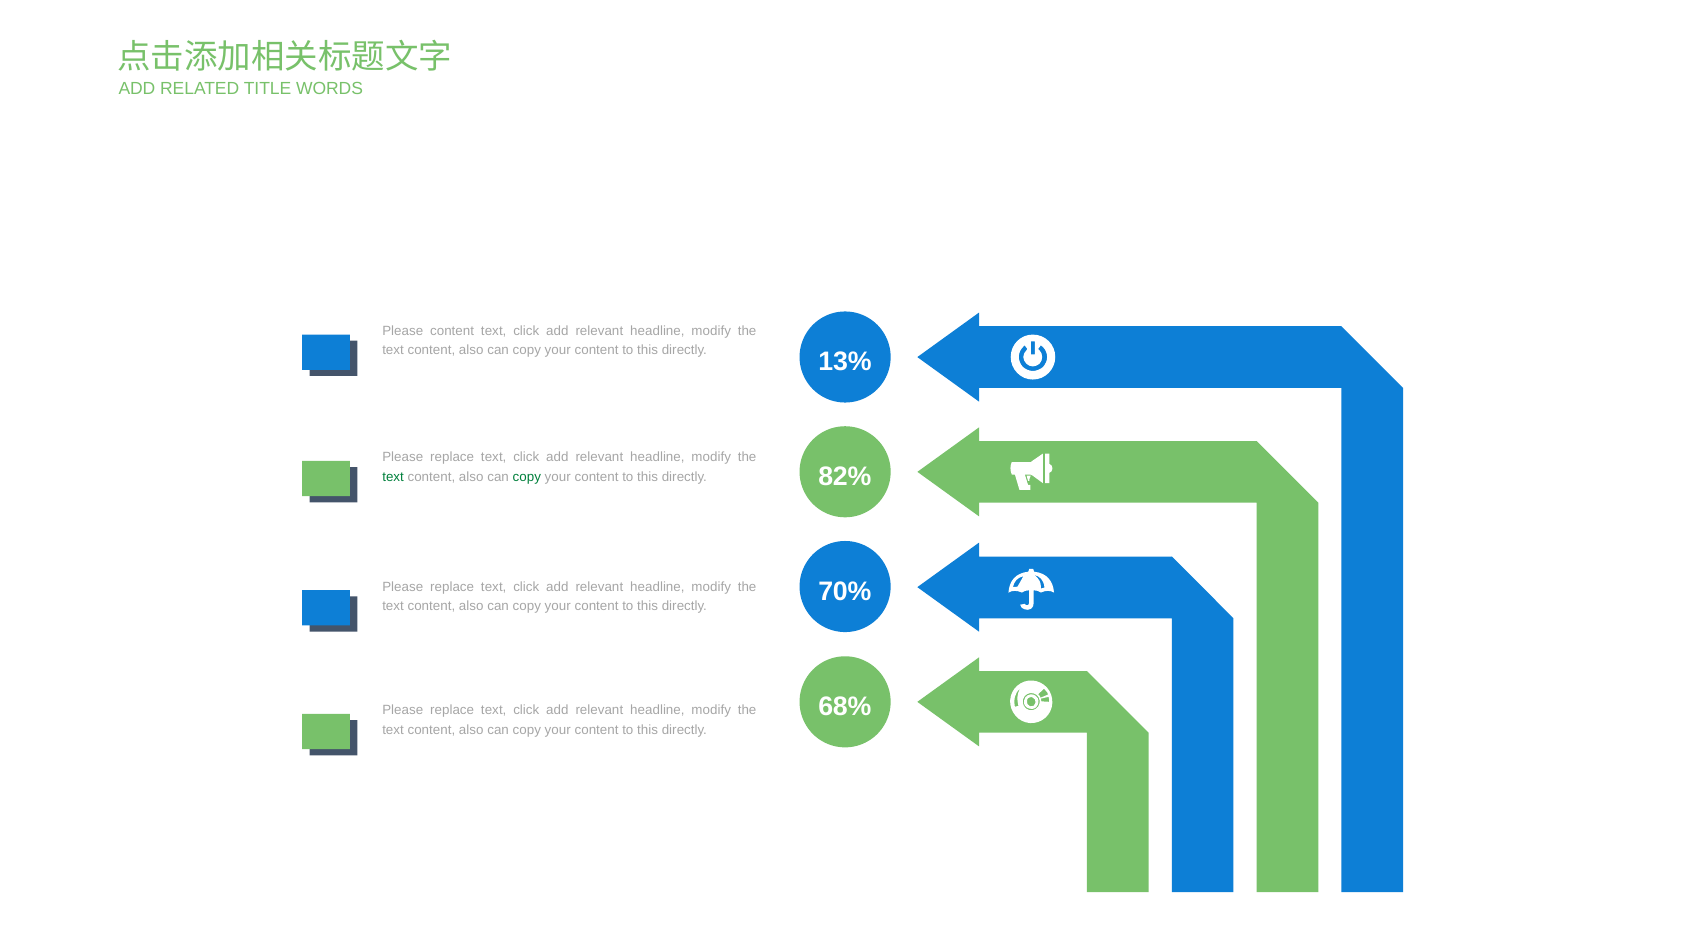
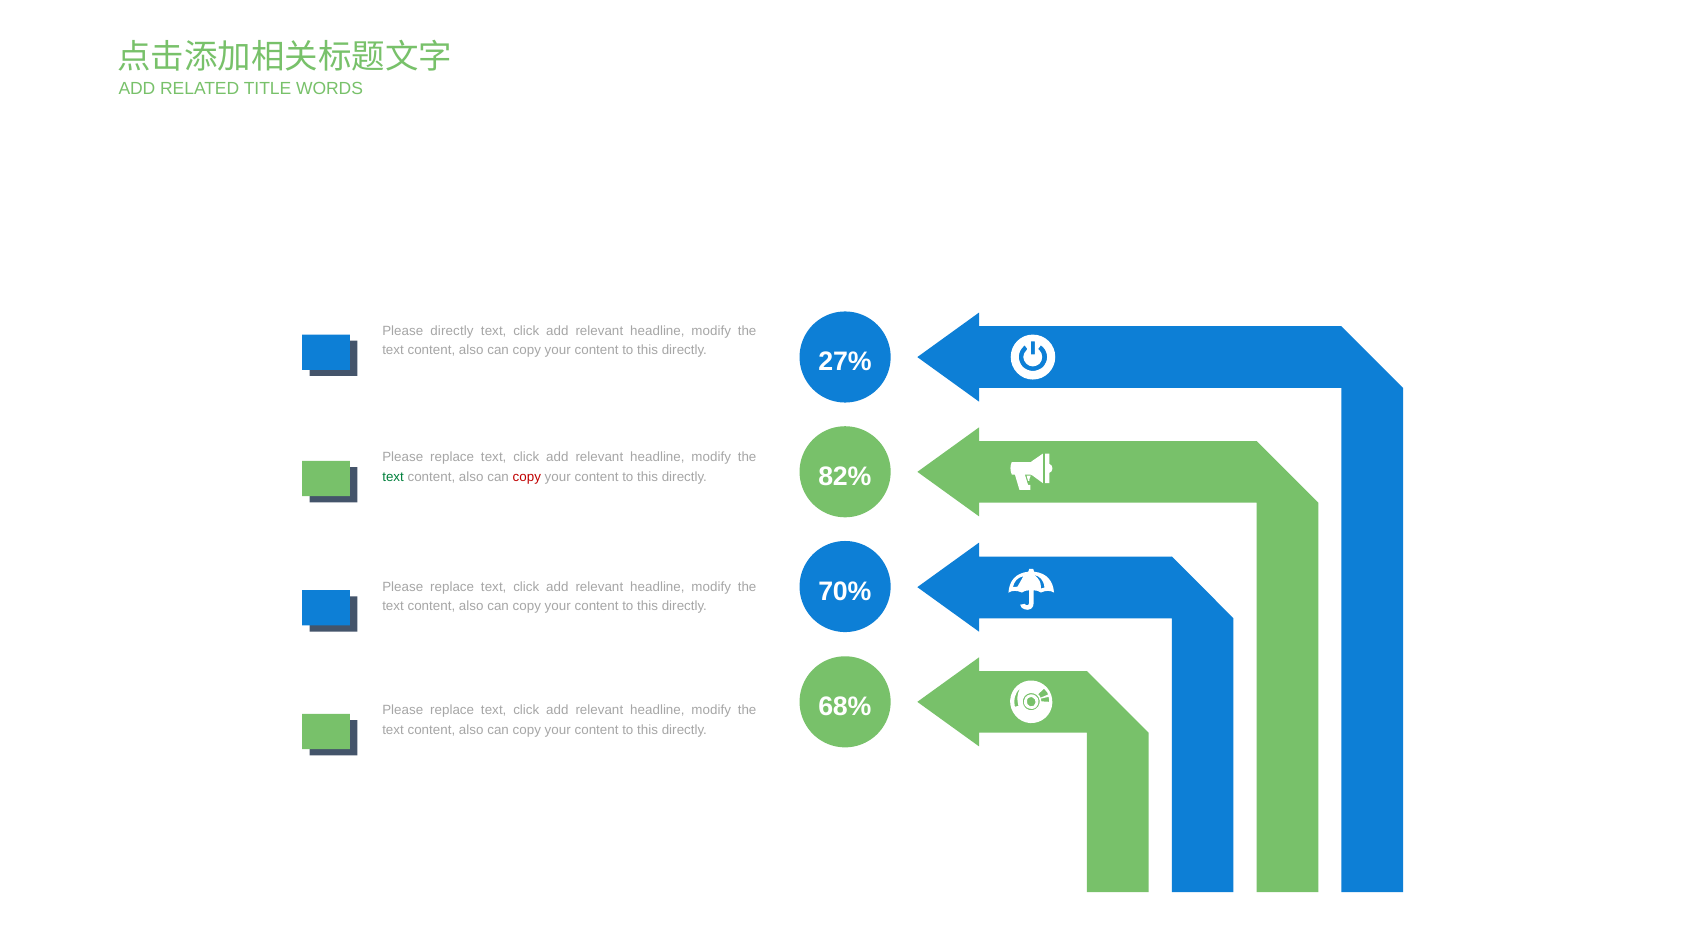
Please content: content -> directly
13%: 13% -> 27%
copy at (527, 477) colour: green -> red
